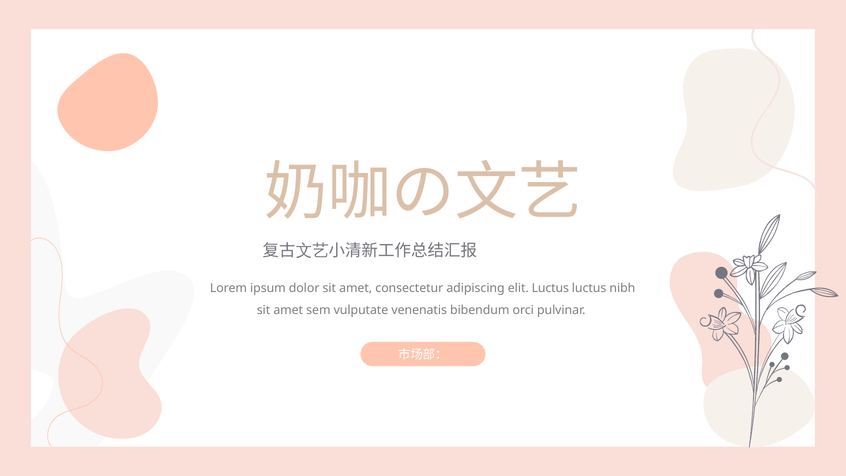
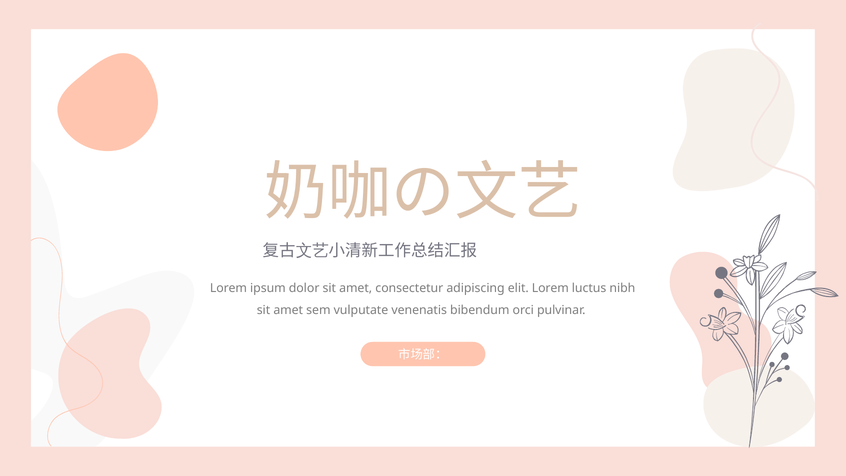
elit Luctus: Luctus -> Lorem
